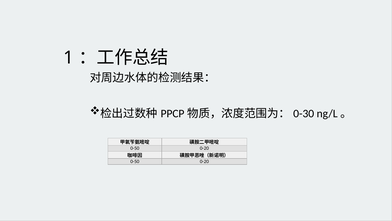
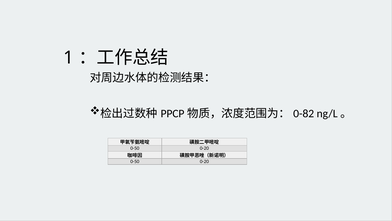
0-30: 0-30 -> 0-82
